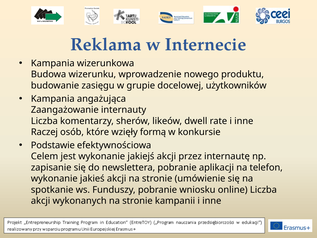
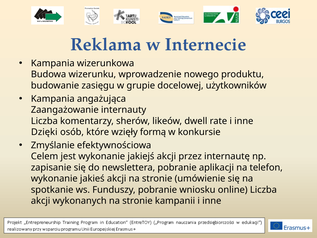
Raczej: Raczej -> Dzięki
Podstawie: Podstawie -> Zmyślanie
